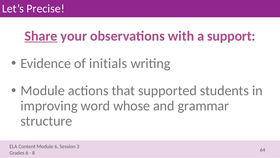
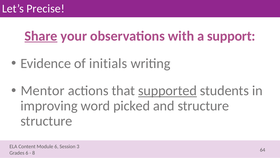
Module at (43, 90): Module -> Mentor
supported underline: none -> present
whose: whose -> picked
and grammar: grammar -> structure
